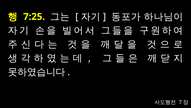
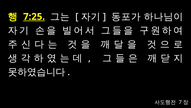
7:25 underline: none -> present
